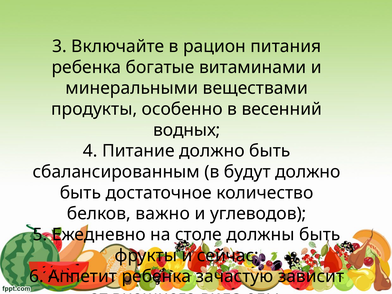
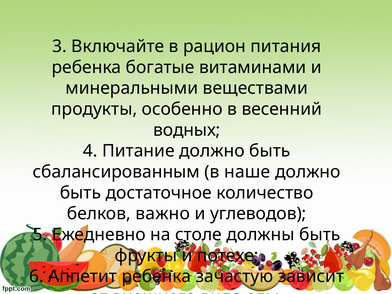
будут: будут -> наше
сейчас: сейчас -> потехе
